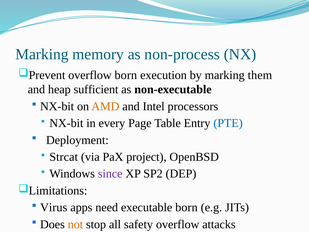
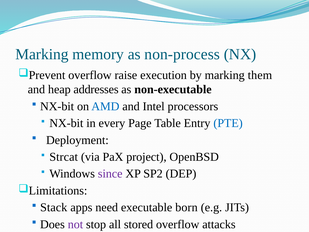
overflow born: born -> raise
sufficient: sufficient -> addresses
AMD colour: orange -> blue
Virus: Virus -> Stack
not colour: orange -> purple
safety: safety -> stored
